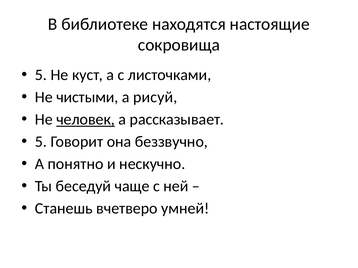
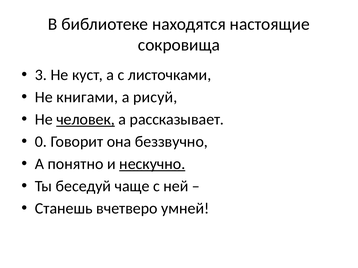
5 at (41, 75): 5 -> 3
чистыми: чистыми -> книгами
5 at (41, 142): 5 -> 0
нескучно underline: none -> present
